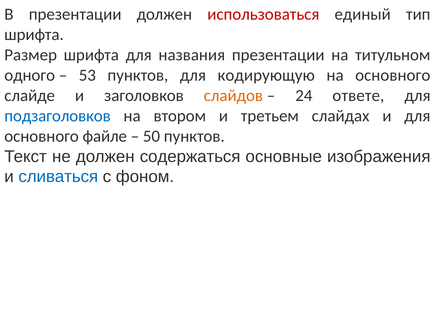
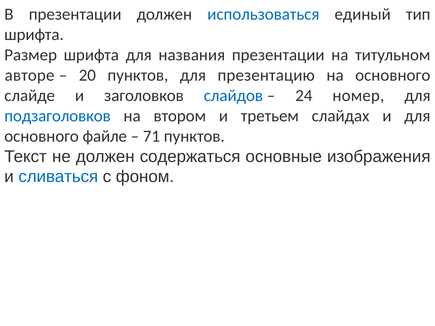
использоваться colour: red -> blue
одного: одного -> авторе
53: 53 -> 20
кодирующую: кодирующую -> презентацию
слайдов colour: orange -> blue
ответе: ответе -> номер
50: 50 -> 71
